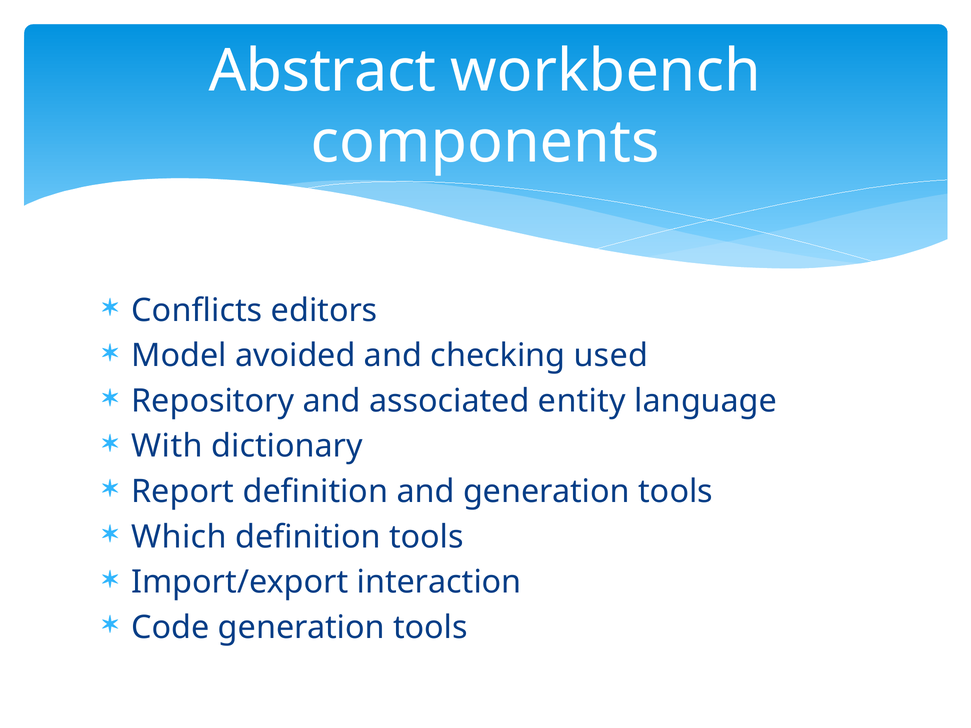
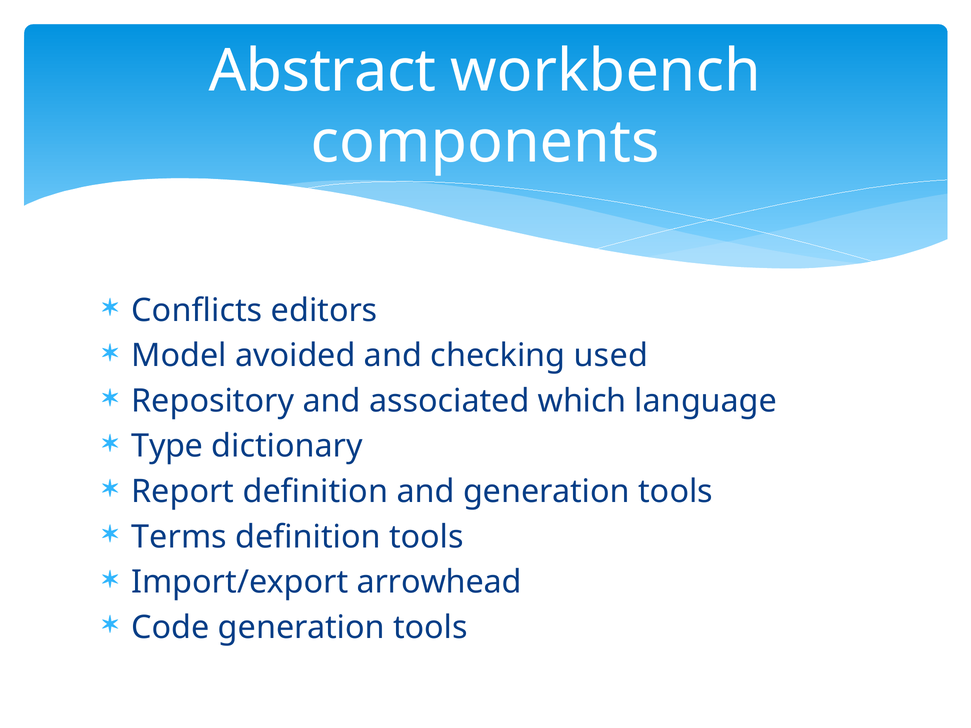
entity: entity -> which
With: With -> Type
Which: Which -> Terms
interaction: interaction -> arrowhead
